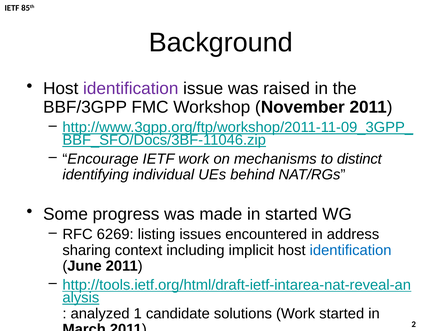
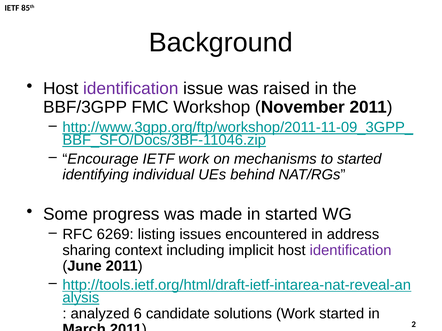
to distinct: distinct -> started
identification at (351, 251) colour: blue -> purple
1: 1 -> 6
